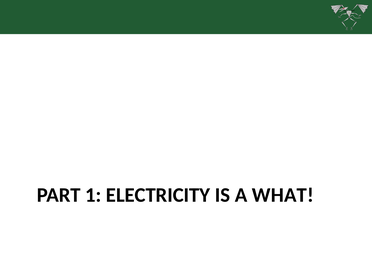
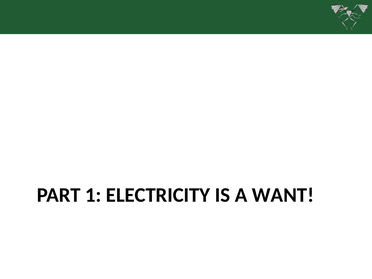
WHAT: WHAT -> WANT
